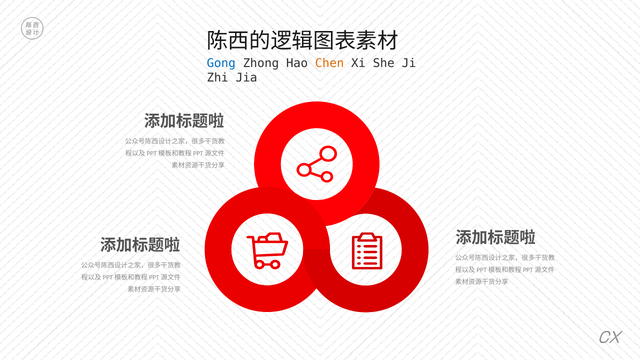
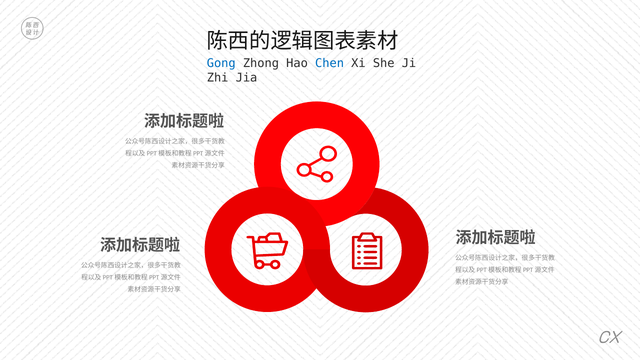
Chen colour: orange -> blue
